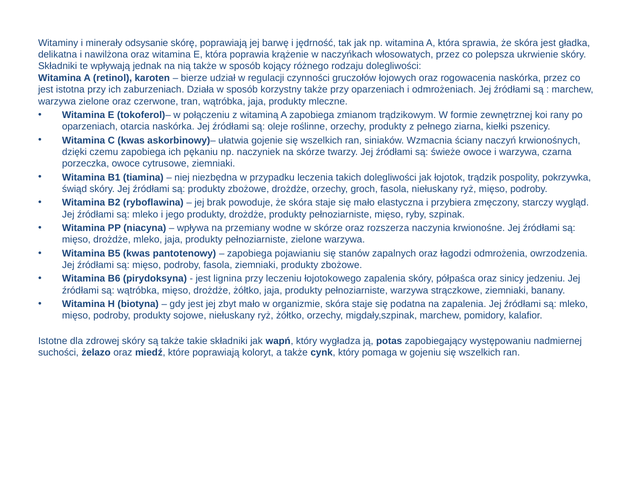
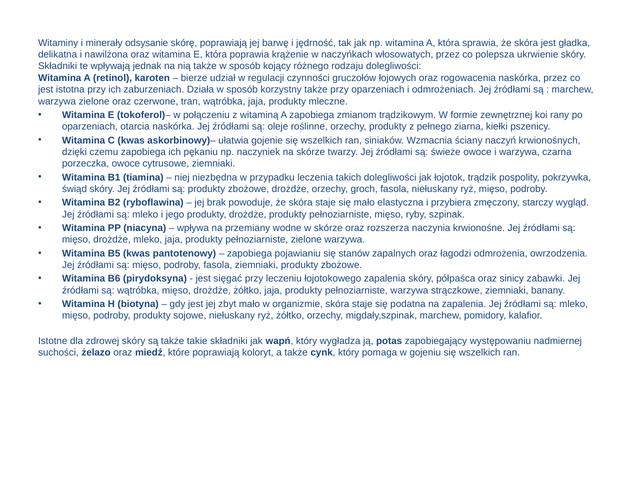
lignina: lignina -> sięgać
jedzeniu: jedzeniu -> zabawki
